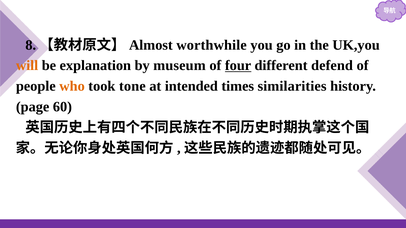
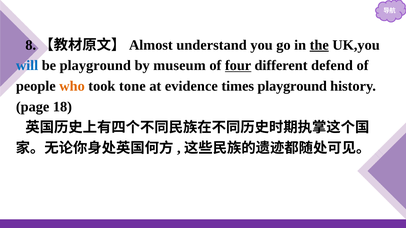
worthwhile: worthwhile -> understand
the underline: none -> present
will colour: orange -> blue
be explanation: explanation -> playground
intended: intended -> evidence
times similarities: similarities -> playground
60: 60 -> 18
